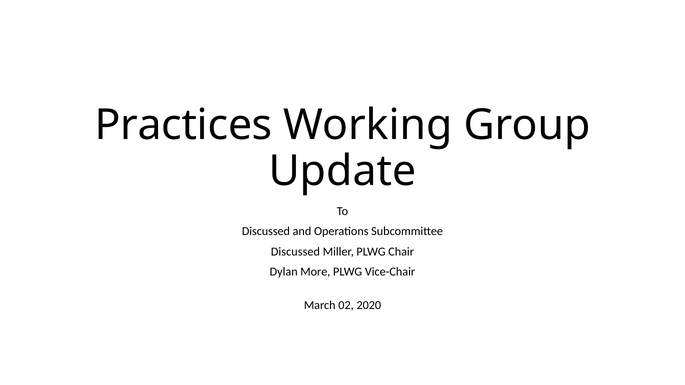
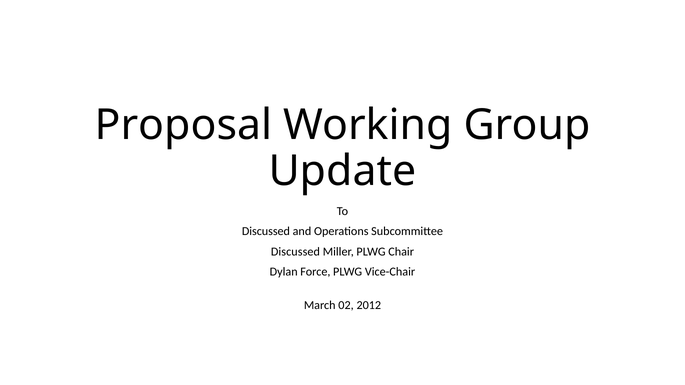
Practices: Practices -> Proposal
More: More -> Force
2020: 2020 -> 2012
